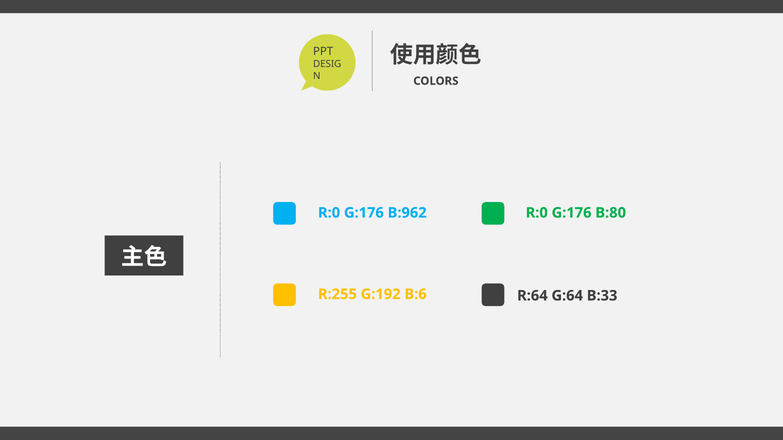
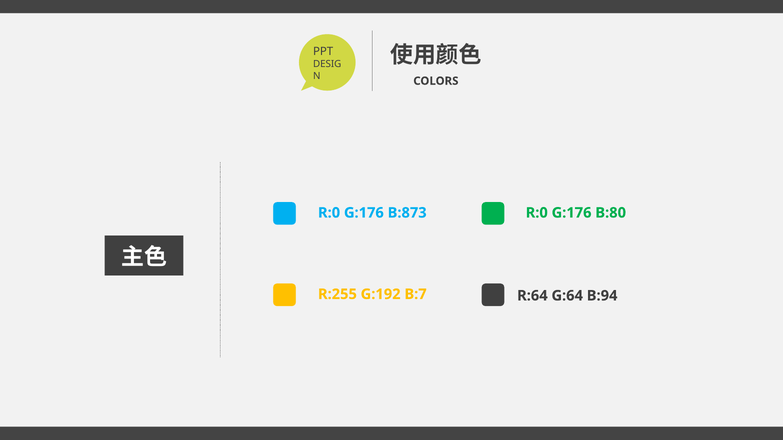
B:962: B:962 -> B:873
B:6: B:6 -> B:7
B:33: B:33 -> B:94
